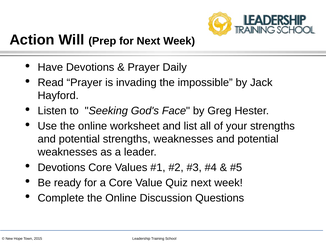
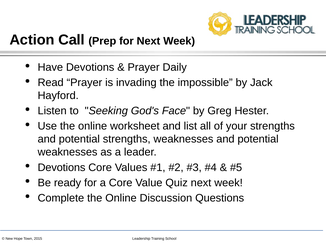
Will: Will -> Call
